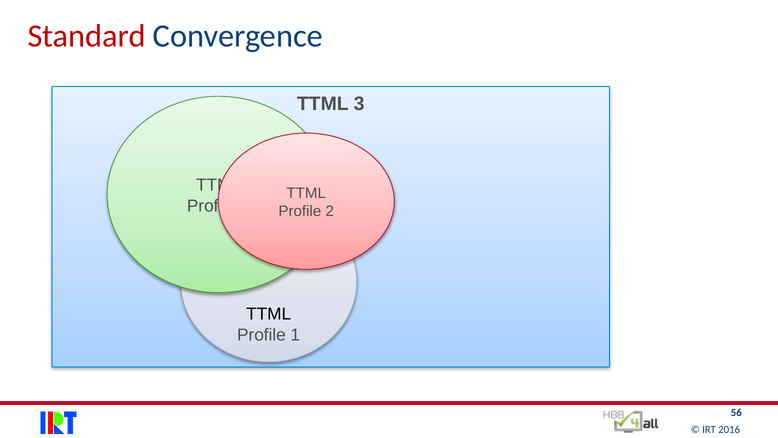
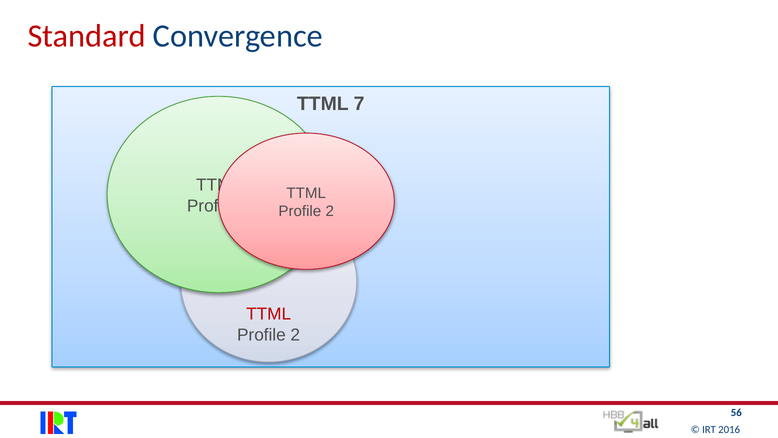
3: 3 -> 7
TTML at (269, 314) colour: black -> red
1 at (295, 335): 1 -> 2
